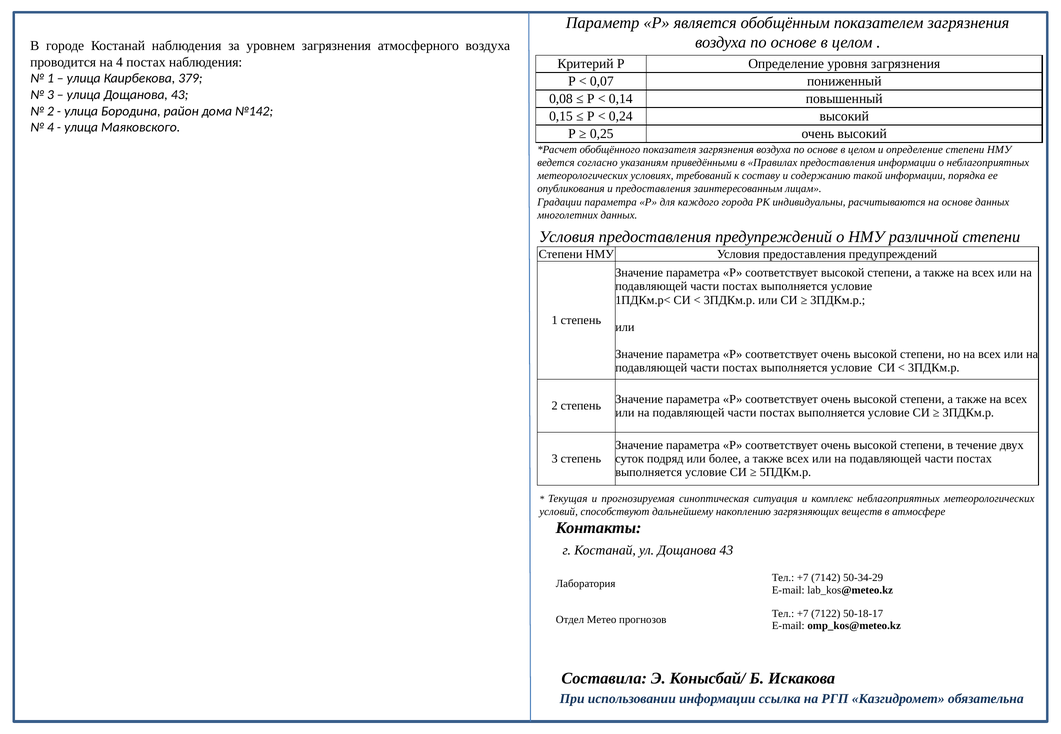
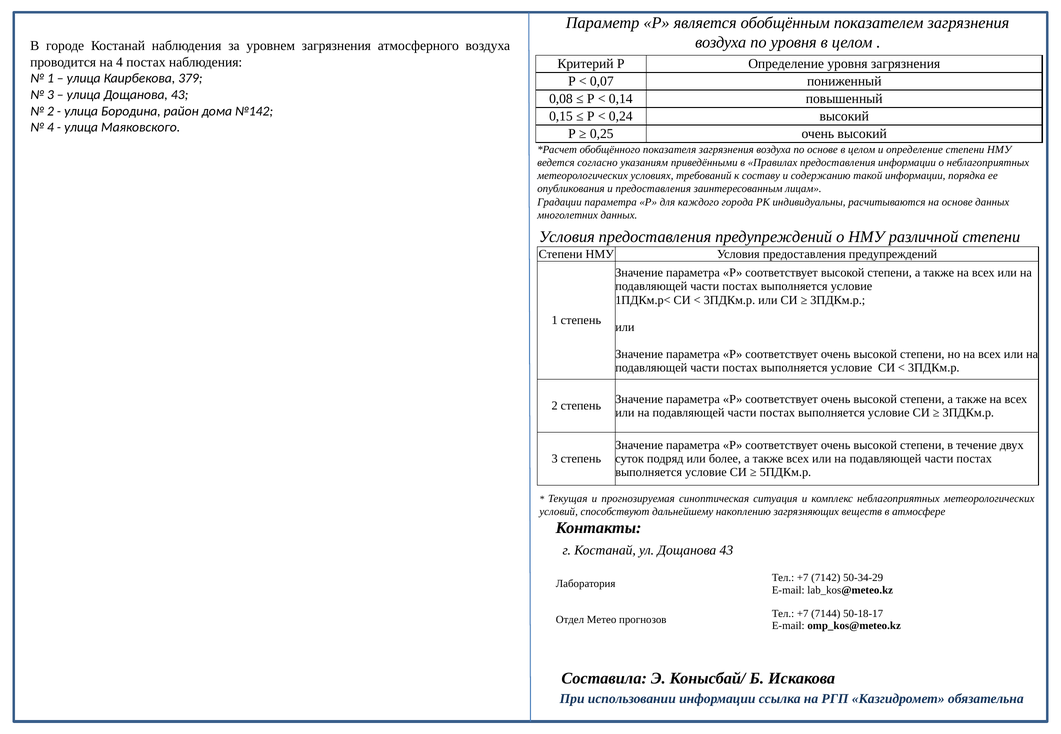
основе at (794, 42): основе -> уровня
7122: 7122 -> 7144
